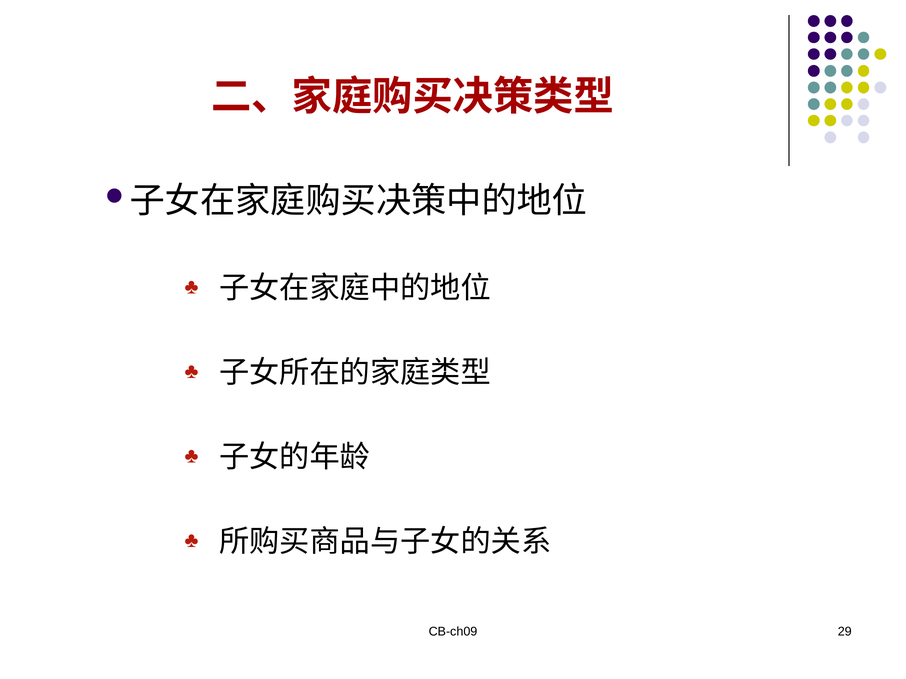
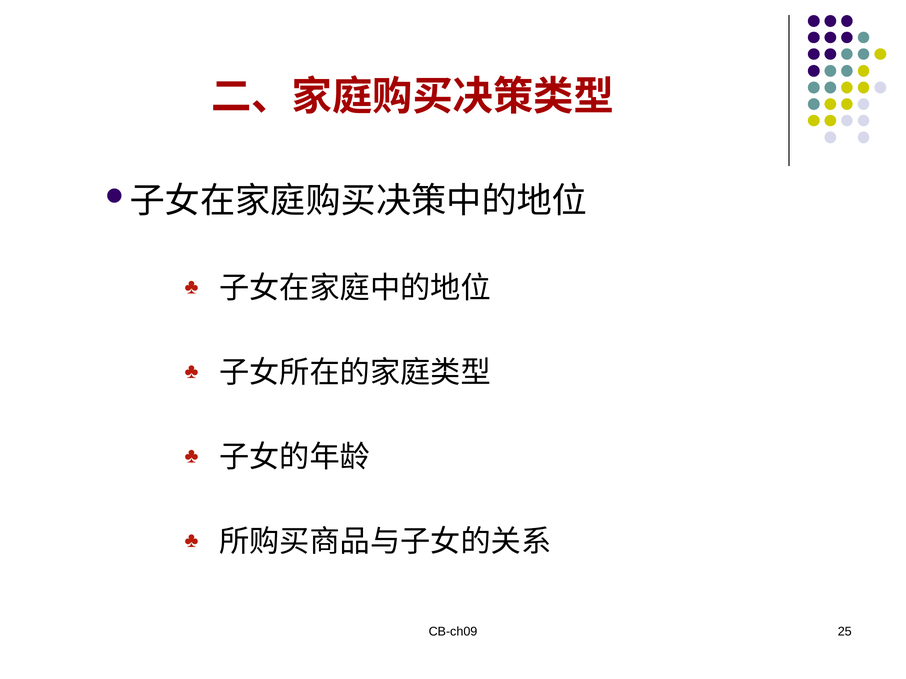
29: 29 -> 25
